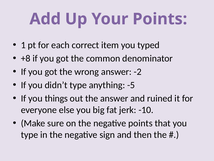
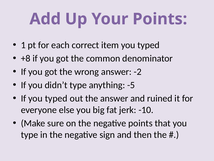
If you things: things -> typed
